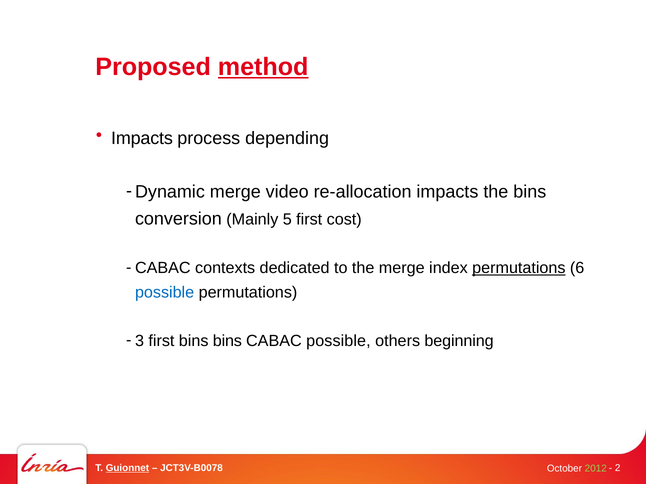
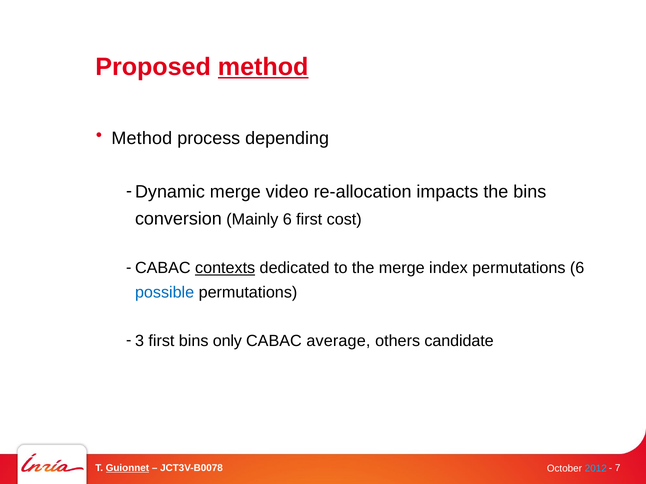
Impacts at (142, 138): Impacts -> Method
Mainly 5: 5 -> 6
contexts underline: none -> present
permutations at (519, 268) underline: present -> none
bins bins: bins -> only
CABAC possible: possible -> average
beginning: beginning -> candidate
2: 2 -> 7
2012 colour: light green -> light blue
